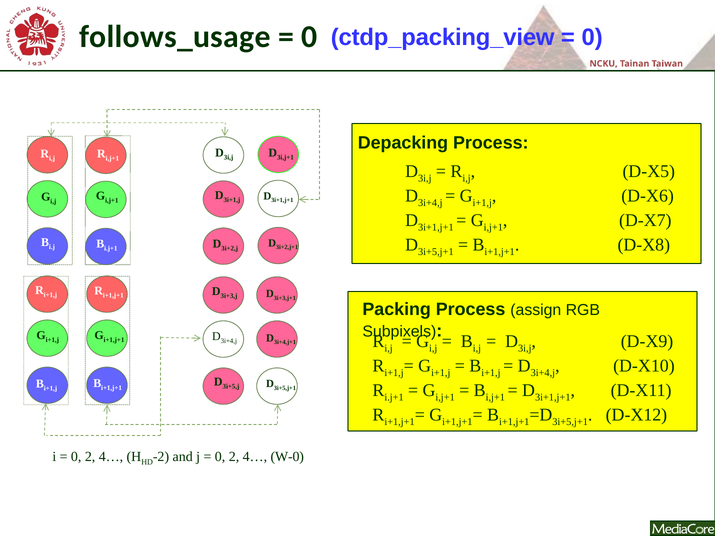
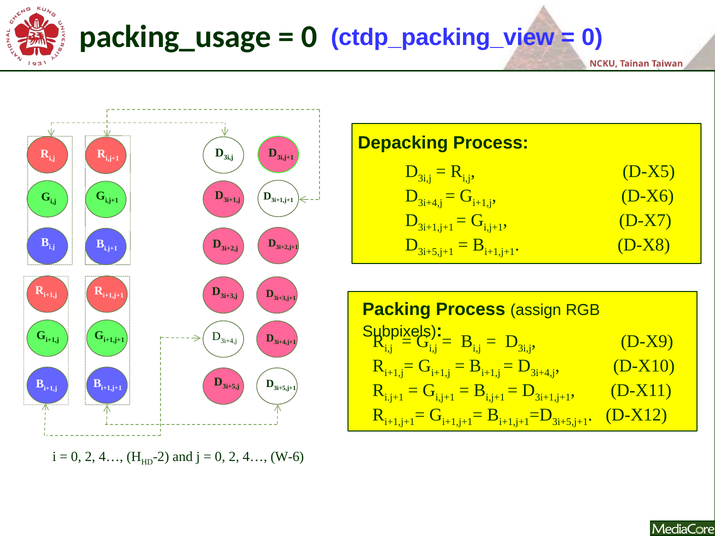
follows_usage: follows_usage -> packing_usage
W-0: W-0 -> W-6
